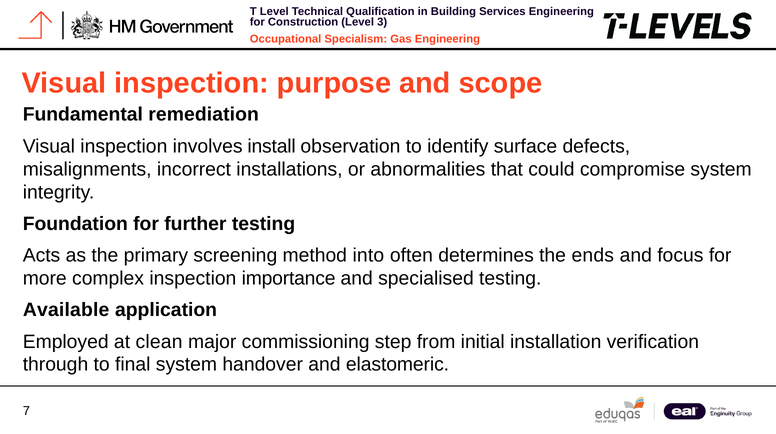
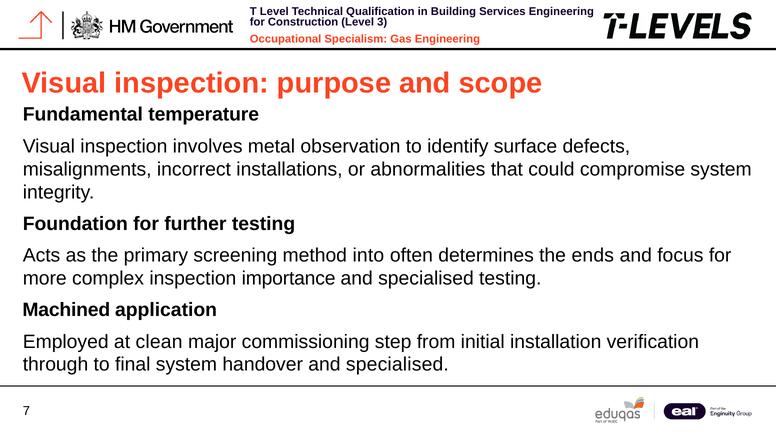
remediation: remediation -> temperature
install: install -> metal
Available: Available -> Machined
handover and elastomeric: elastomeric -> specialised
